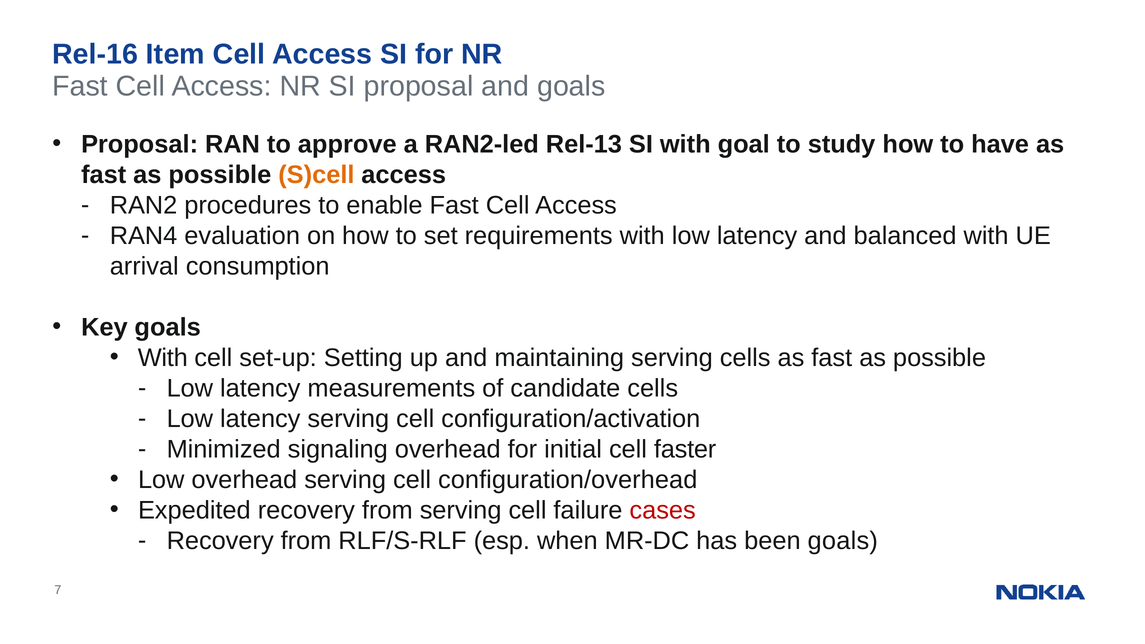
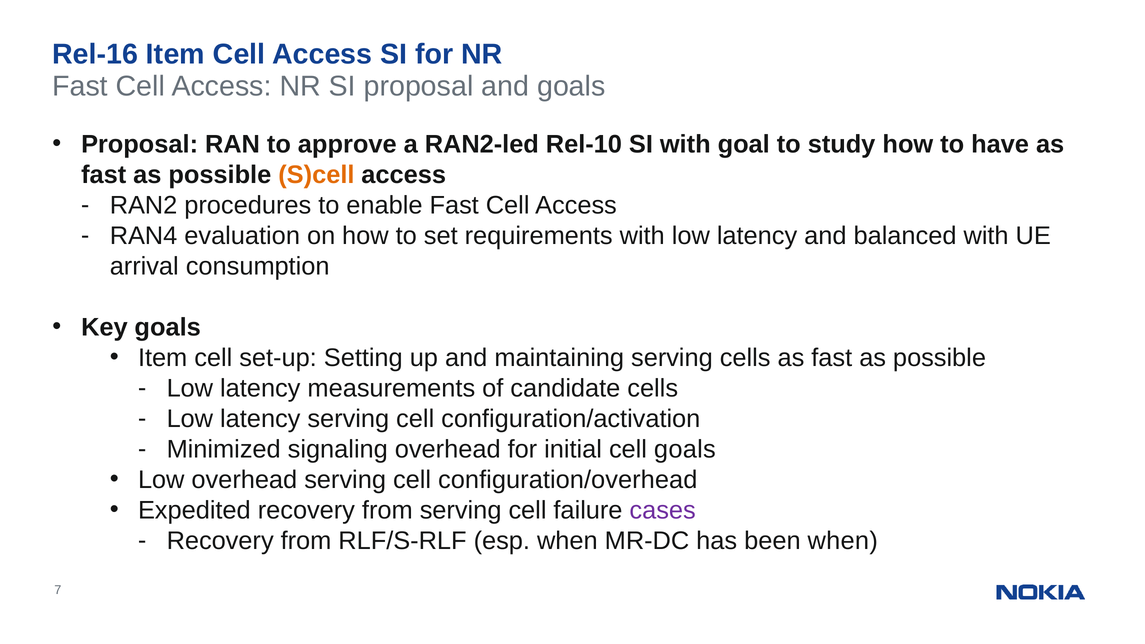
Rel-13: Rel-13 -> Rel-10
With at (163, 358): With -> Item
cell faster: faster -> goals
cases colour: red -> purple
been goals: goals -> when
